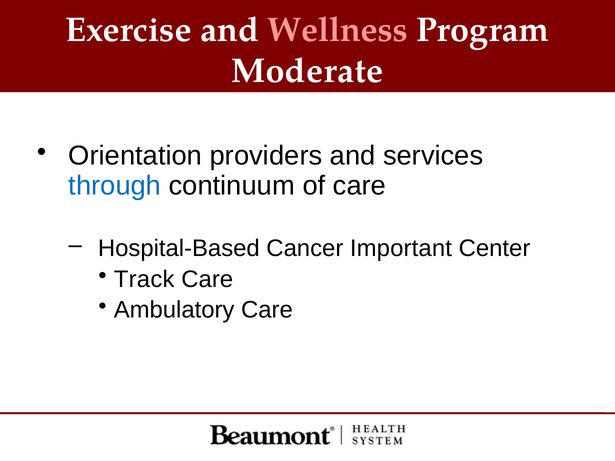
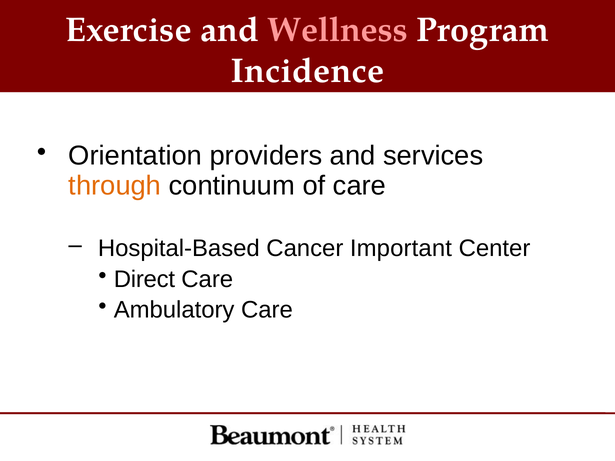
Moderate: Moderate -> Incidence
through colour: blue -> orange
Track: Track -> Direct
